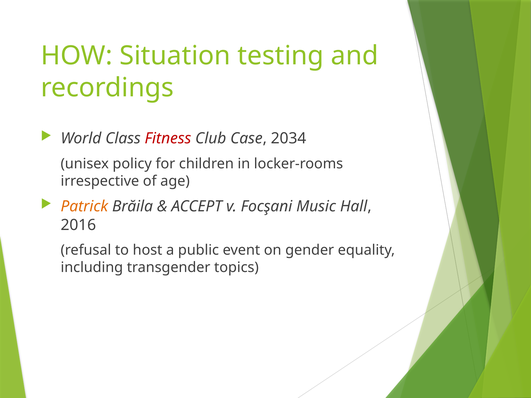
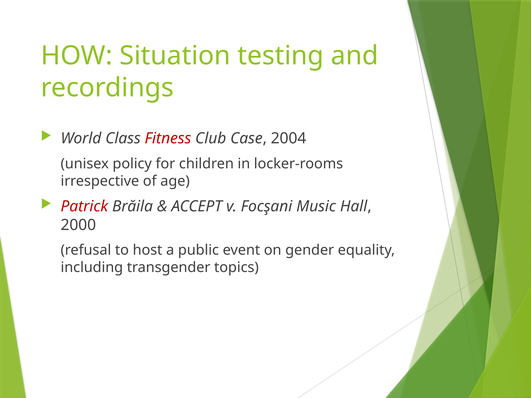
2034: 2034 -> 2004
Patrick colour: orange -> red
2016: 2016 -> 2000
